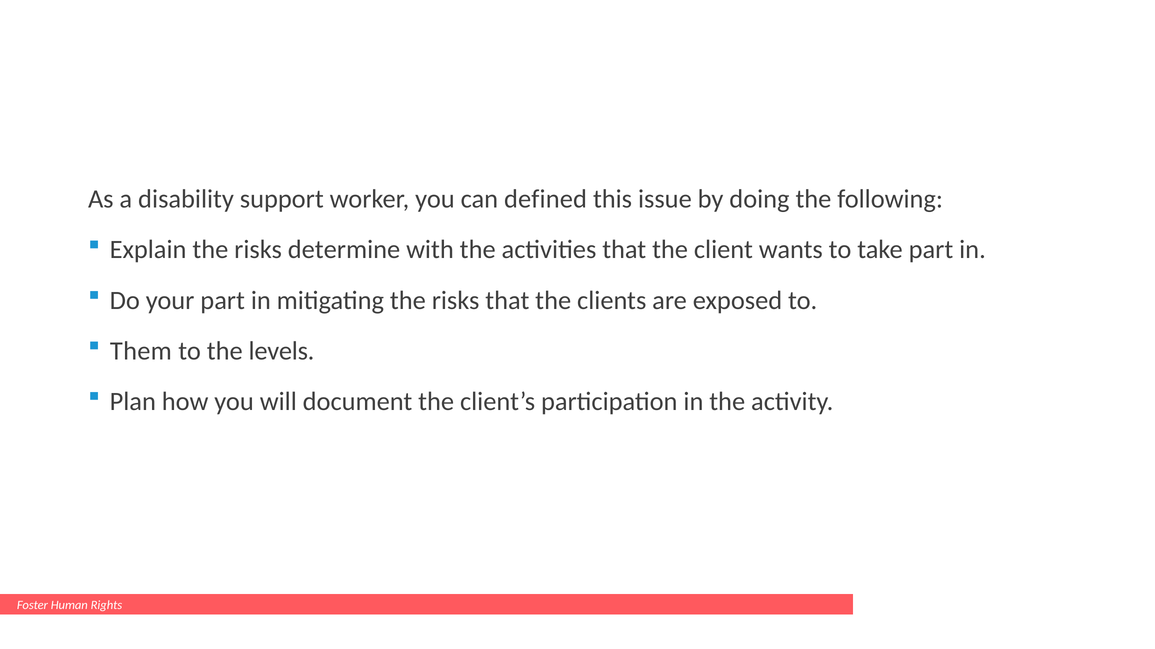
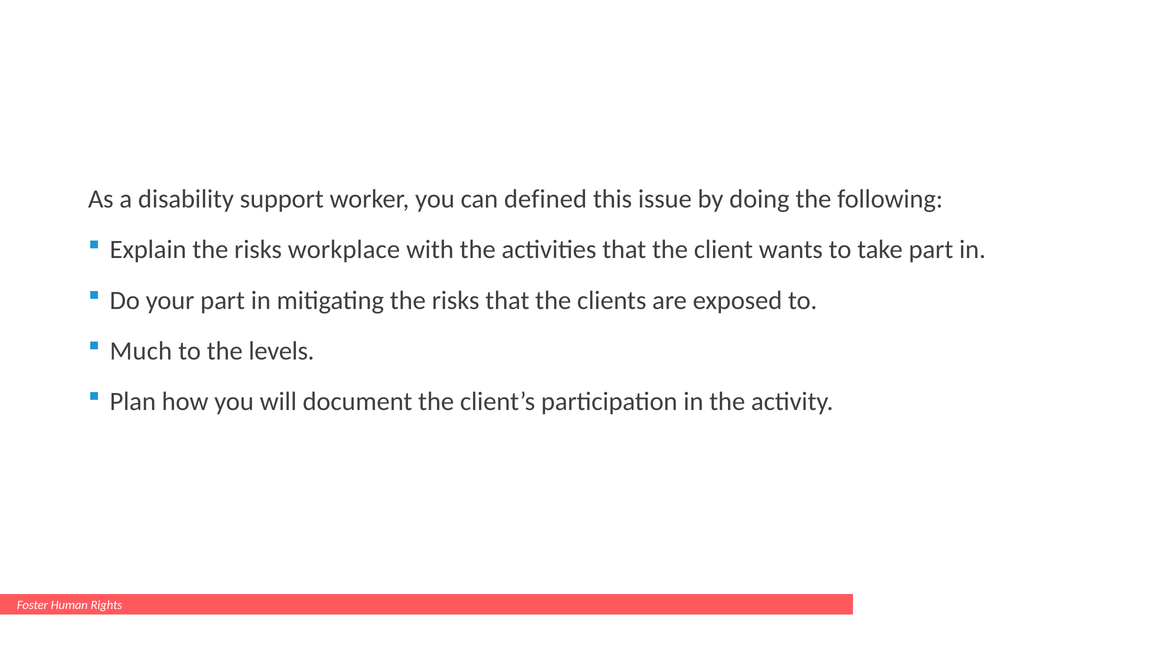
determine: determine -> workplace
Them: Them -> Much
